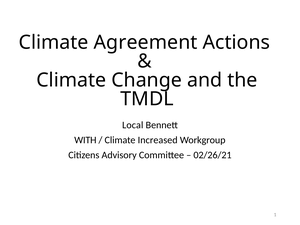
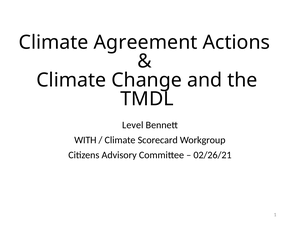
Local: Local -> Level
Increased: Increased -> Scorecard
